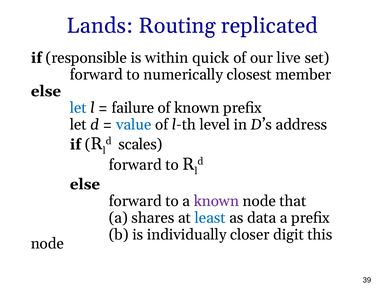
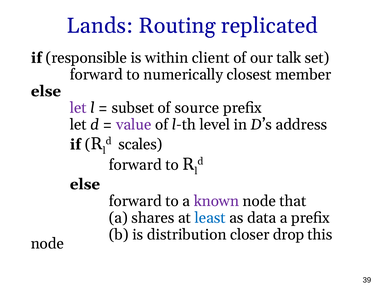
quick: quick -> client
live: live -> talk
let at (78, 108) colour: blue -> purple
failure: failure -> subset
of known: known -> source
value colour: blue -> purple
individually: individually -> distribution
digit: digit -> drop
